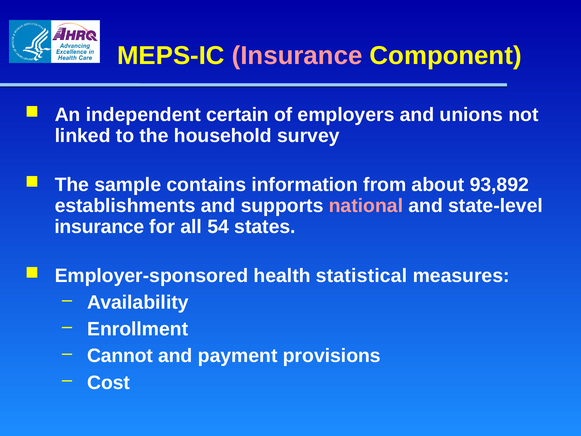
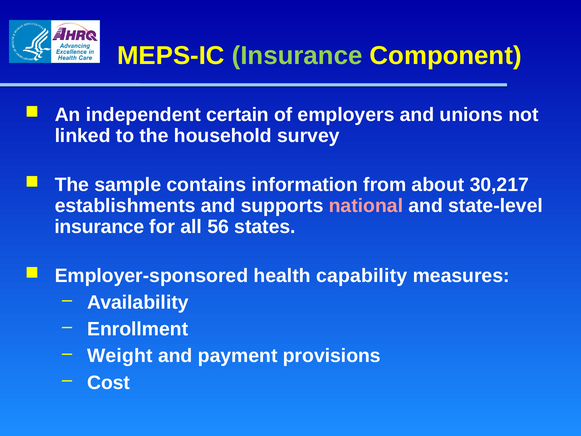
Insurance at (297, 56) colour: pink -> light green
93,892: 93,892 -> 30,217
54: 54 -> 56
statistical: statistical -> capability
Cannot: Cannot -> Weight
